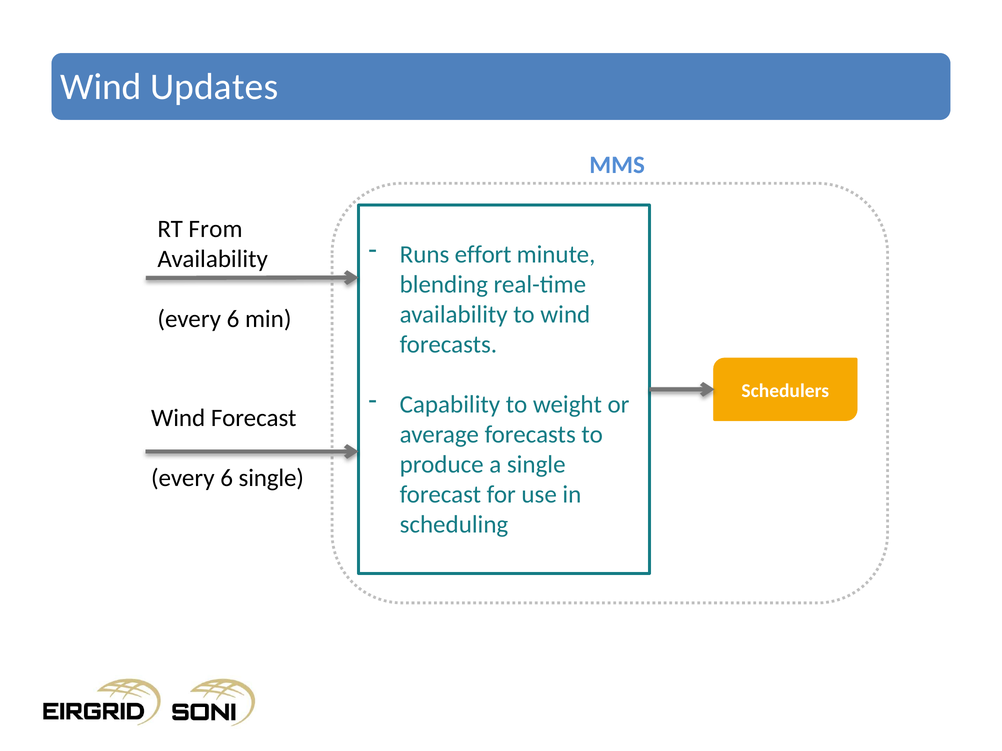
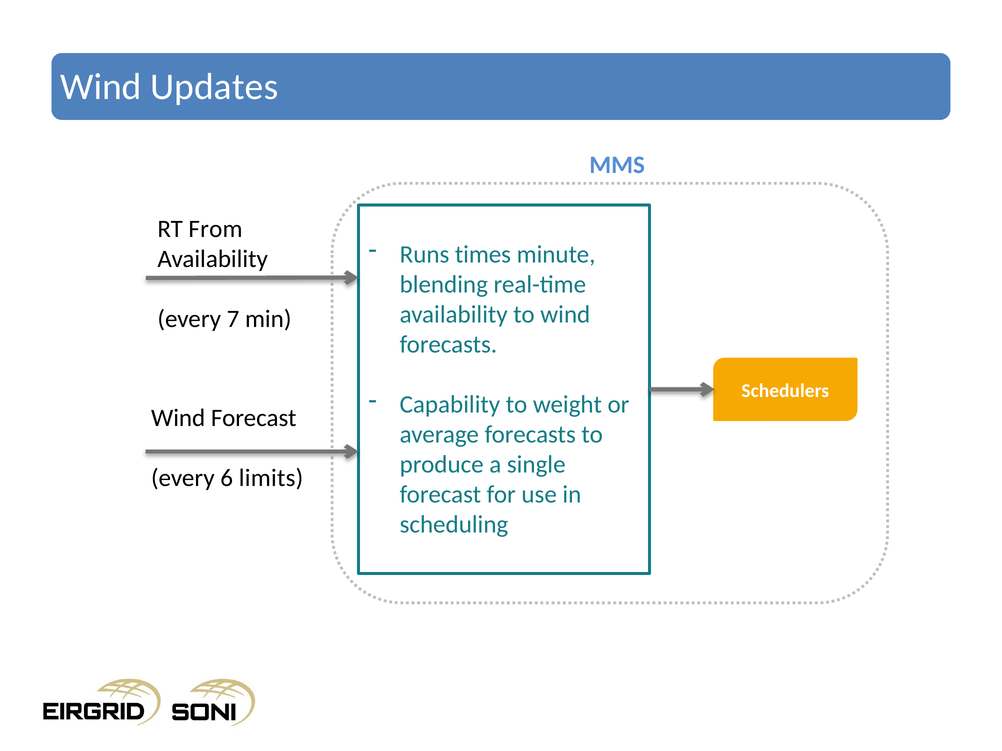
effort: effort -> times
6 at (233, 319): 6 -> 7
6 single: single -> limits
